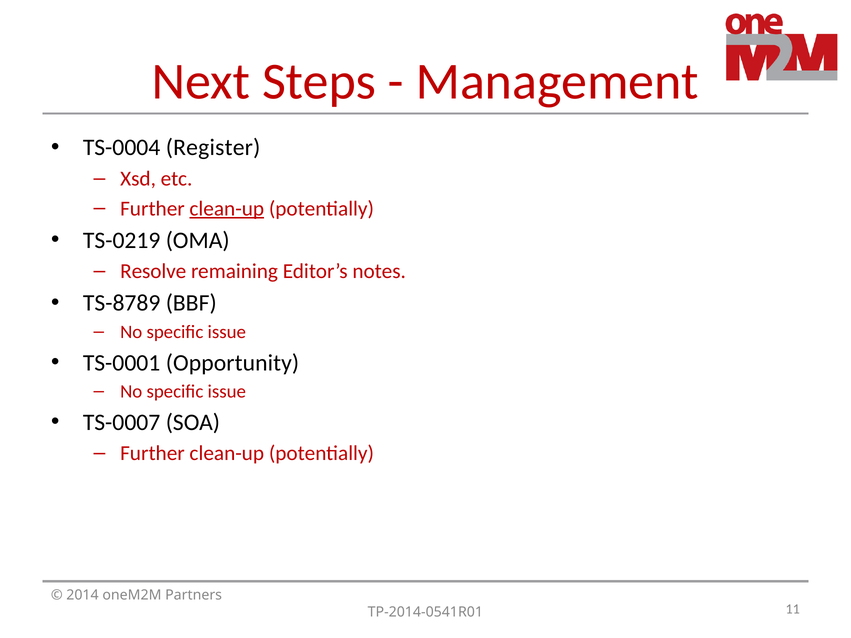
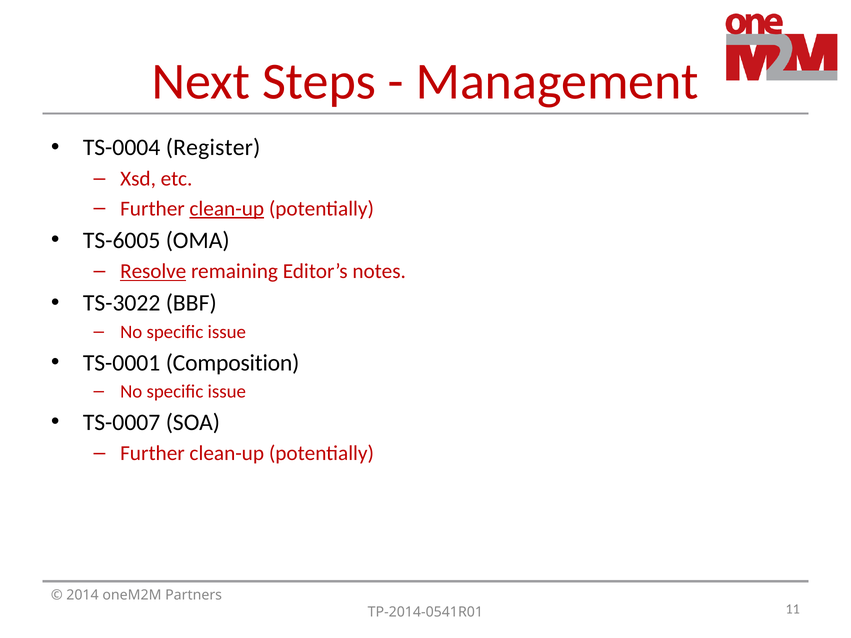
TS-0219: TS-0219 -> TS-6005
Resolve underline: none -> present
TS-8789: TS-8789 -> TS-3022
Opportunity: Opportunity -> Composition
